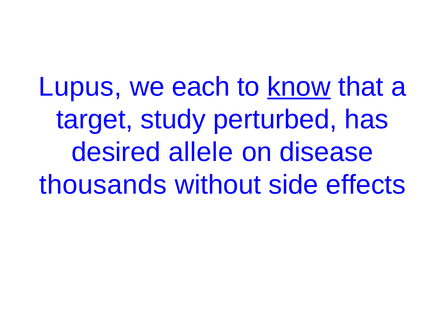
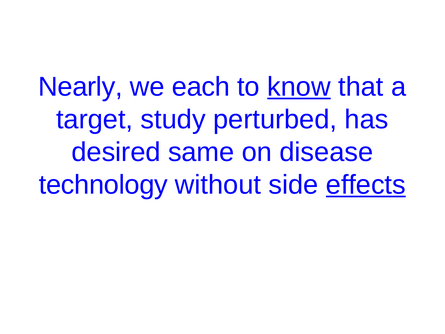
Lupus: Lupus -> Nearly
allele: allele -> same
thousands: thousands -> technology
effects underline: none -> present
